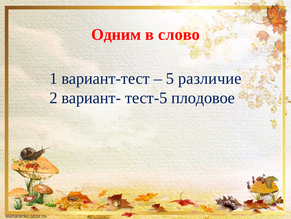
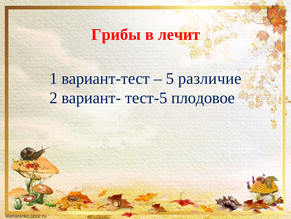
Одним: Одним -> Грибы
слово: слово -> лечит
